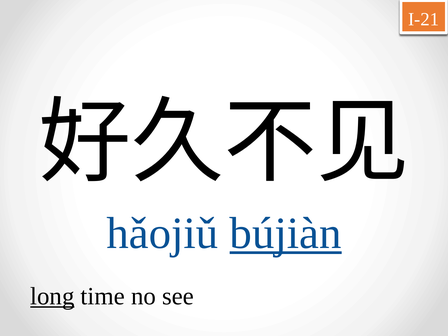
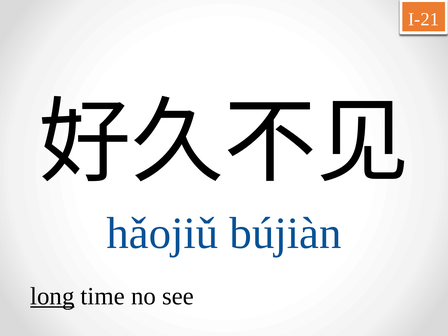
bújiàn underline: present -> none
